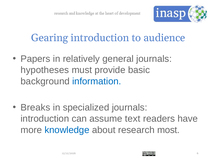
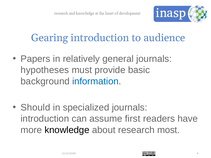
Breaks: Breaks -> Should
text: text -> first
knowledge colour: blue -> black
